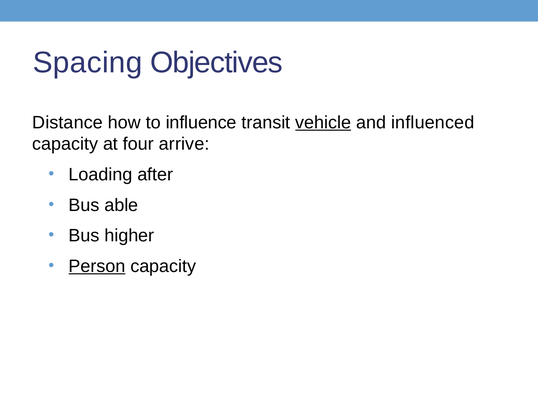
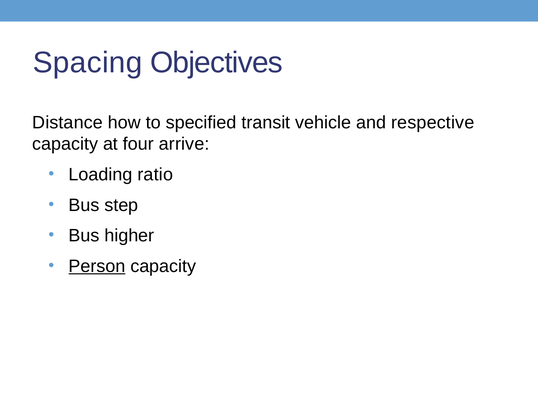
influence: influence -> specified
vehicle underline: present -> none
influenced: influenced -> respective
after: after -> ratio
able: able -> step
